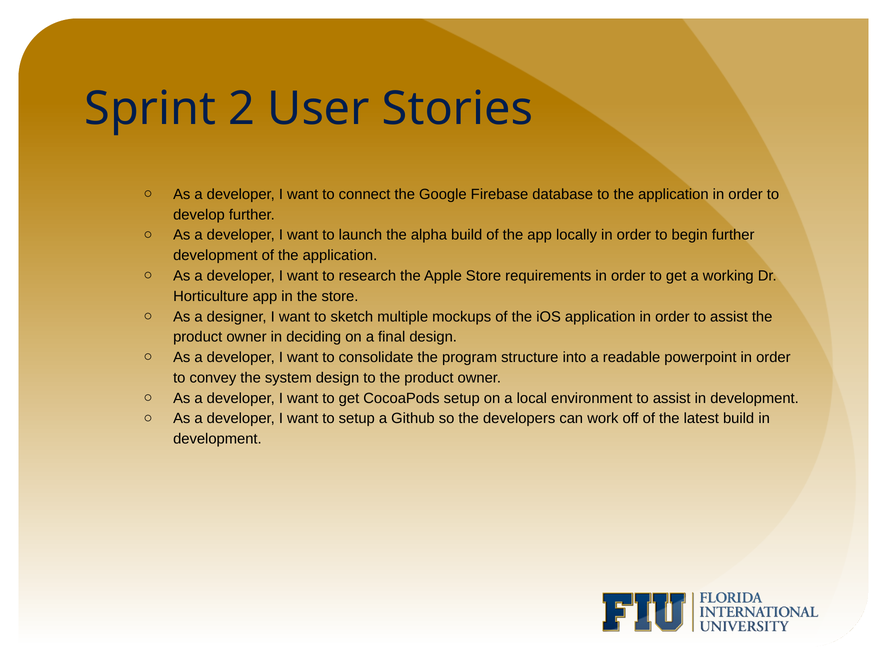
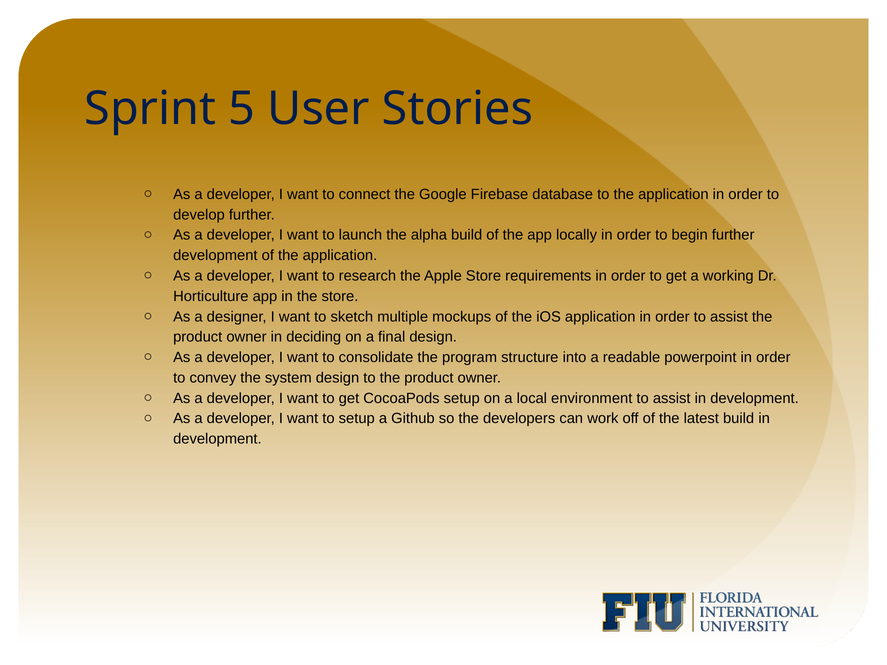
2: 2 -> 5
